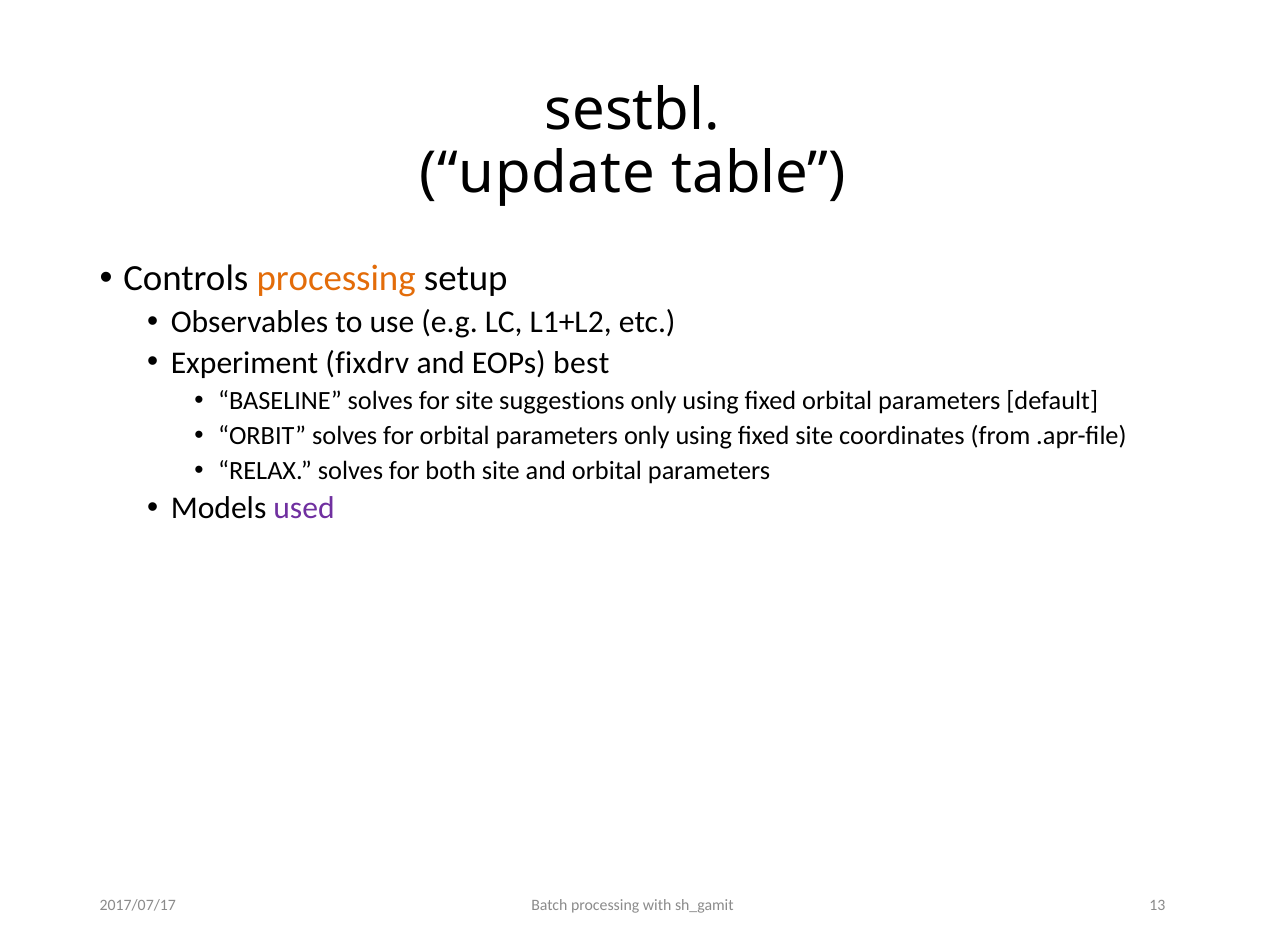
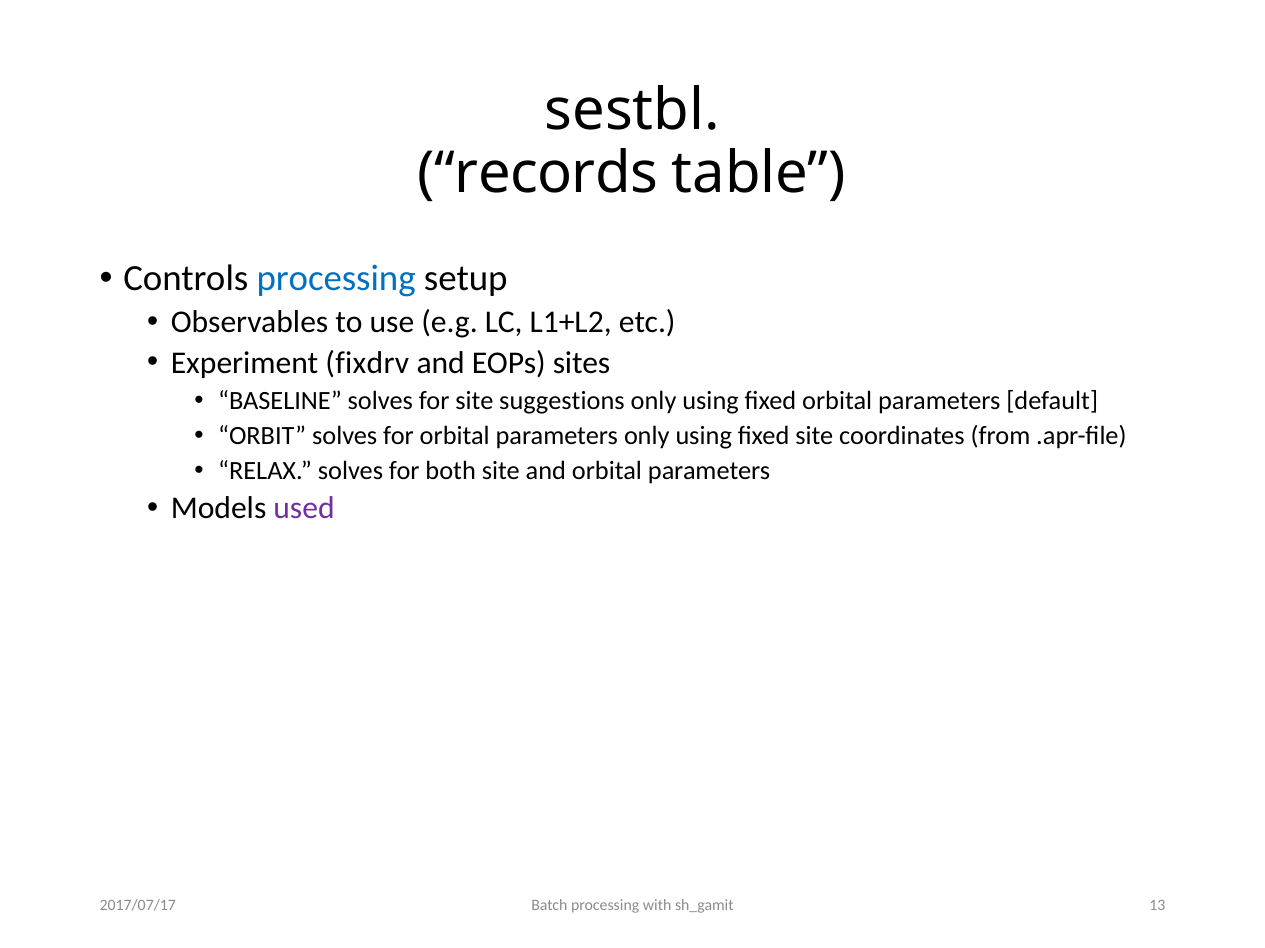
update: update -> records
processing at (336, 279) colour: orange -> blue
best: best -> sites
